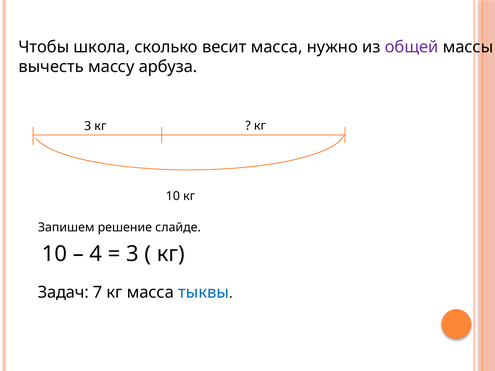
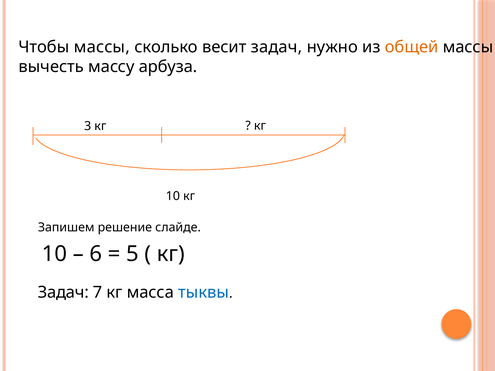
Чтобы школа: школа -> массы
весит масса: масса -> задач
общей colour: purple -> orange
4: 4 -> 6
3 at (132, 254): 3 -> 5
